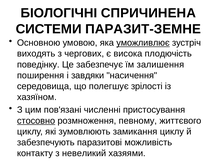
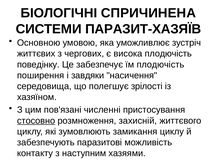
ПАРАЗИТ-ЗЕМНЕ: ПАРАЗИТ-ЗЕМНЕ -> ПАРАЗИТ-ХАЗЯЇВ
уможливлює underline: present -> none
виходять: виходять -> життєвих
їм залишення: залишення -> плодючість
певному: певному -> захисній
невеликий: невеликий -> наступним
